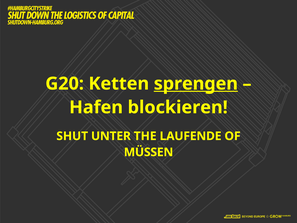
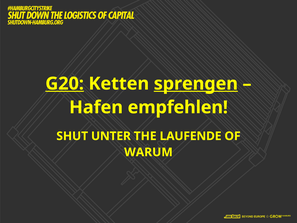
G20 underline: none -> present
blockieren: blockieren -> empfehlen
MÜSSEN: MÜSSEN -> WARUM
